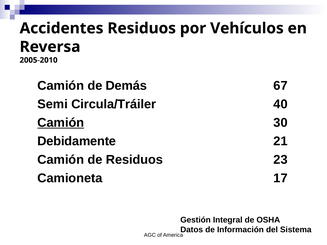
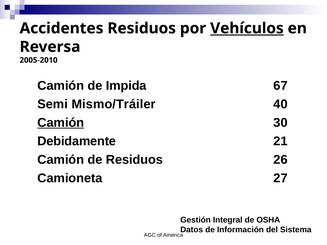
Vehículos underline: none -> present
Demás: Demás -> Impida
Circula/Tráiler: Circula/Tráiler -> Mismo/Tráiler
23: 23 -> 26
17: 17 -> 27
